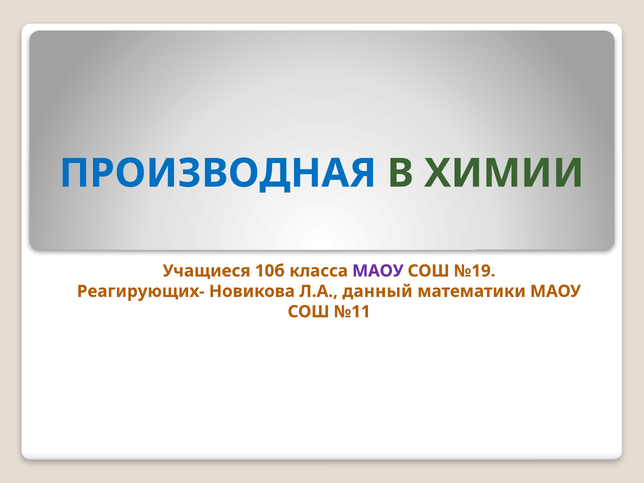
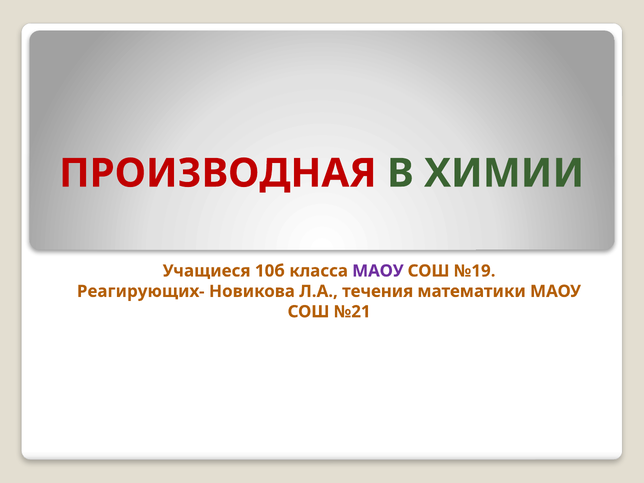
ПРОИЗВОДНАЯ colour: blue -> red
данный: данный -> течения
№11: №11 -> №21
